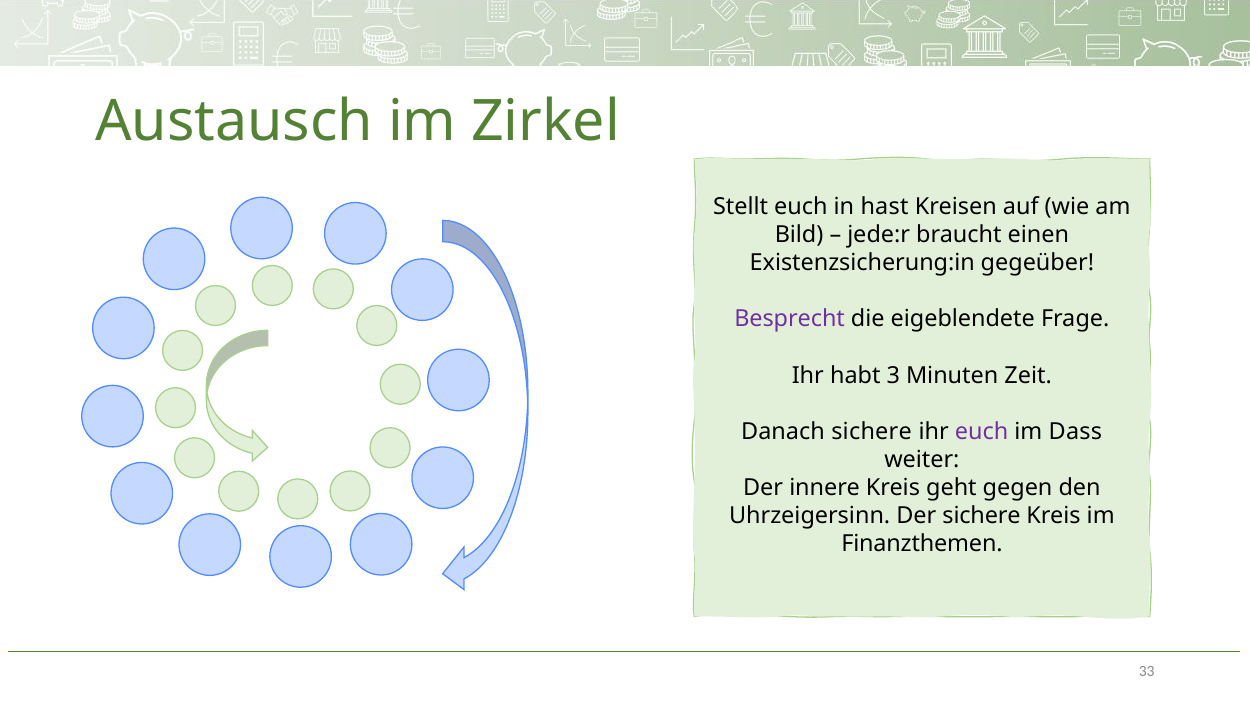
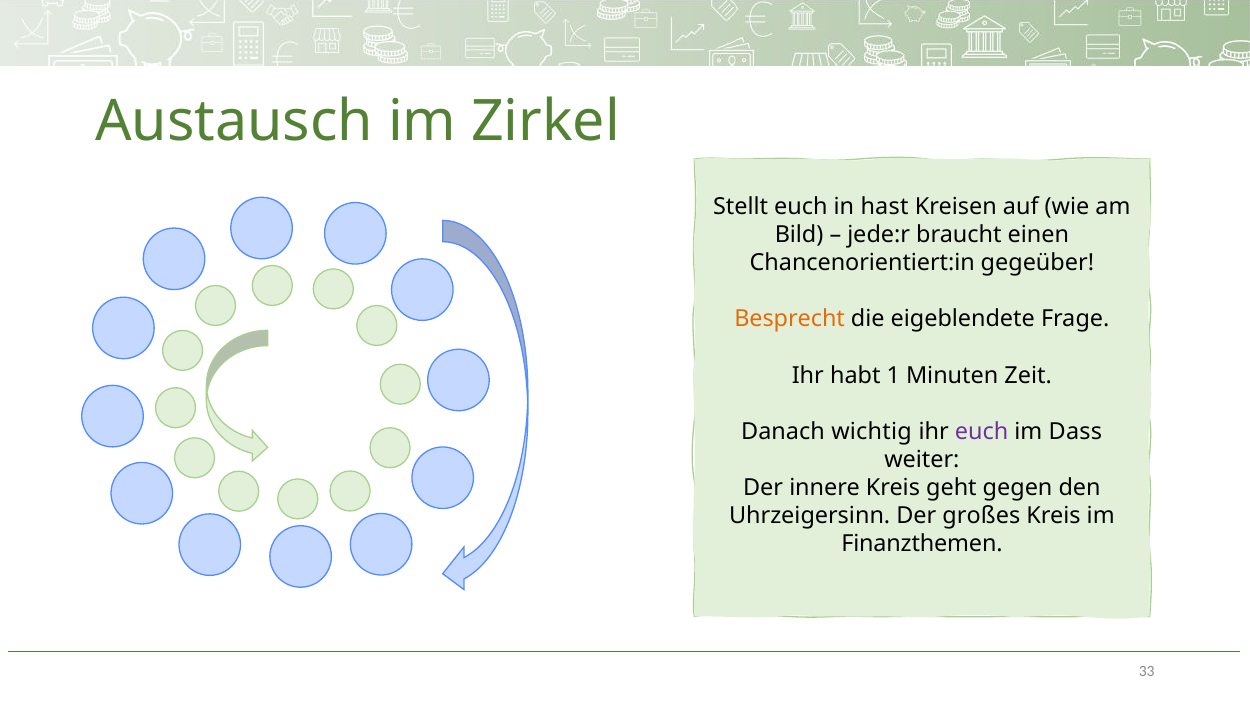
Existenzsicherung:in: Existenzsicherung:in -> Chancenorientiert:in
Besprecht colour: purple -> orange
3: 3 -> 1
Danach sichere: sichere -> wichtig
Der sichere: sichere -> großes
